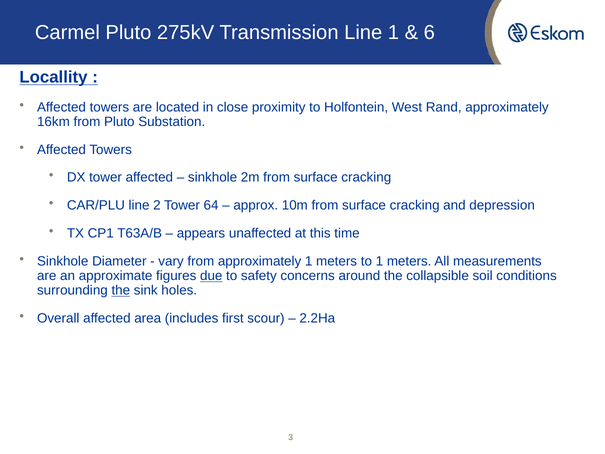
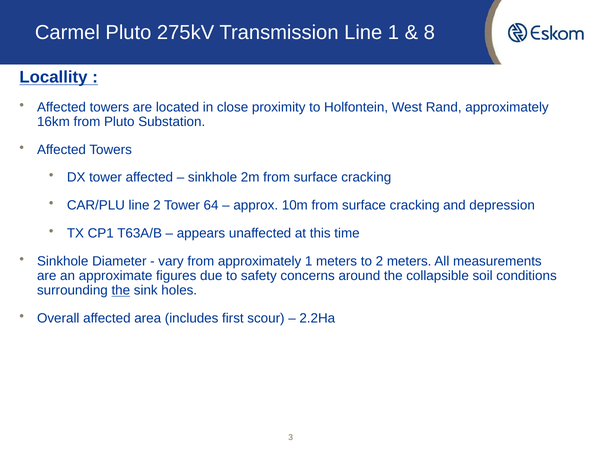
6: 6 -> 8
to 1: 1 -> 2
due underline: present -> none
